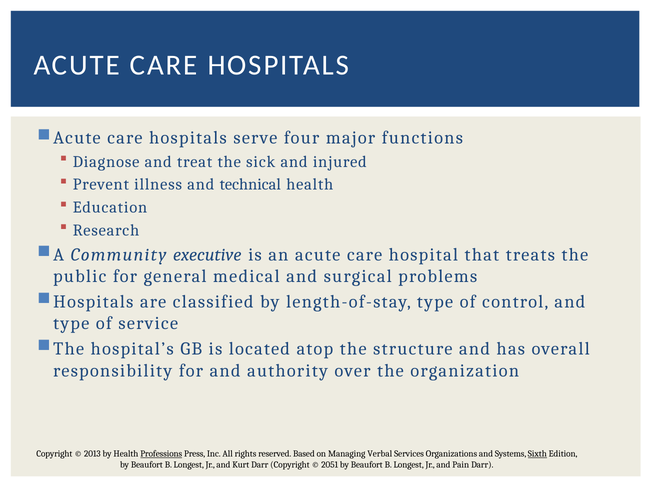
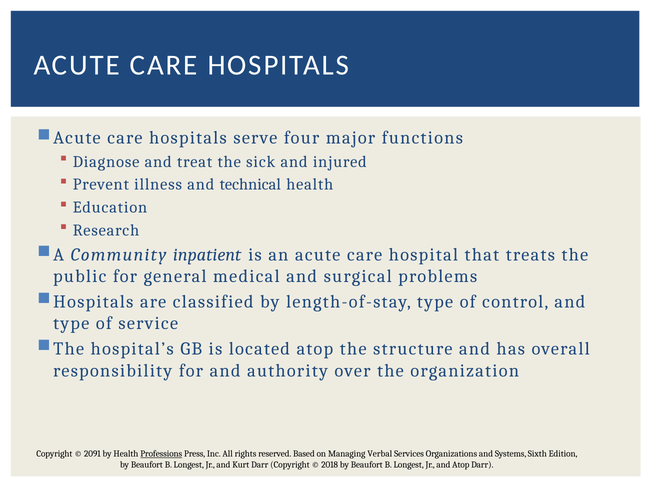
executive: executive -> inpatient
2013: 2013 -> 2091
Sixth underline: present -> none
2051: 2051 -> 2018
and Pain: Pain -> Atop
